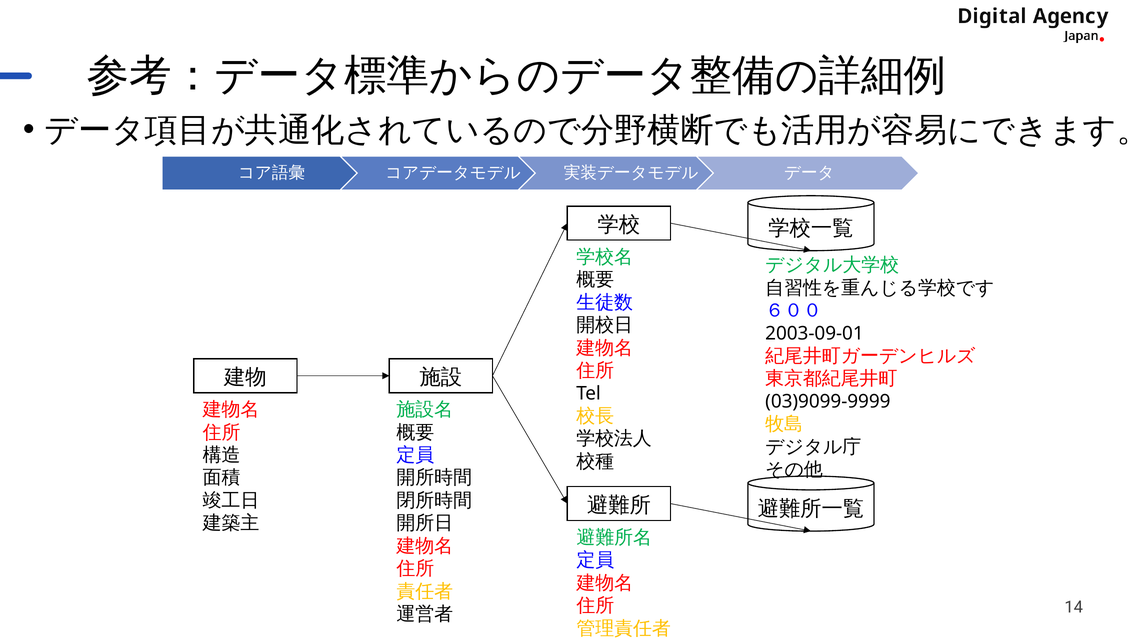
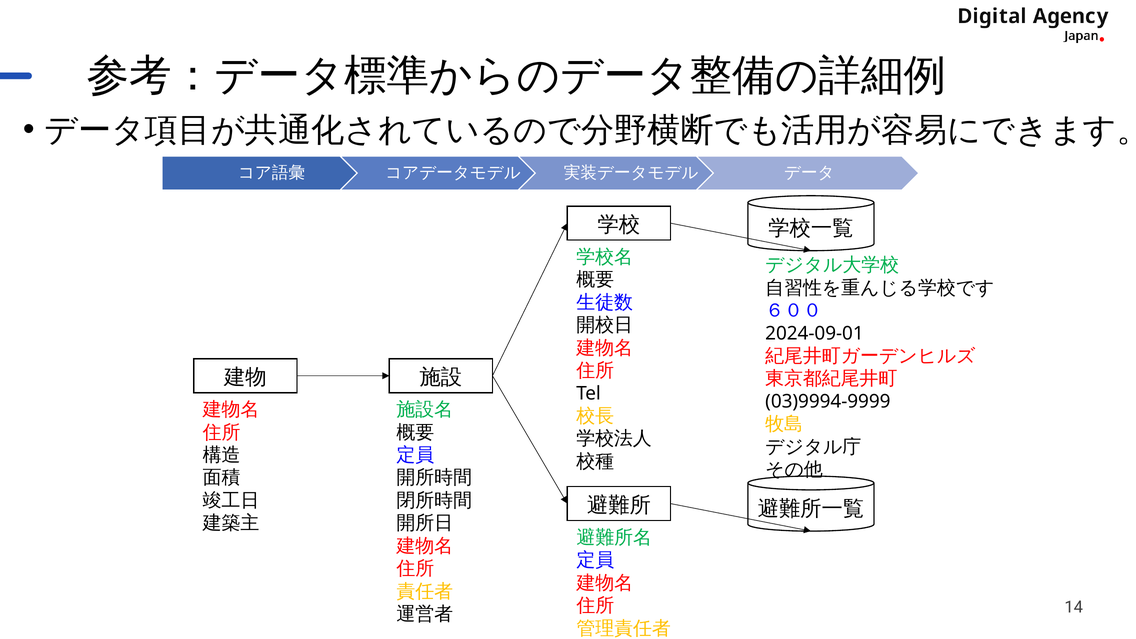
2003-09-01: 2003-09-01 -> 2024-09-01
03)9099-9999: 03)9099-9999 -> 03)9994-9999
